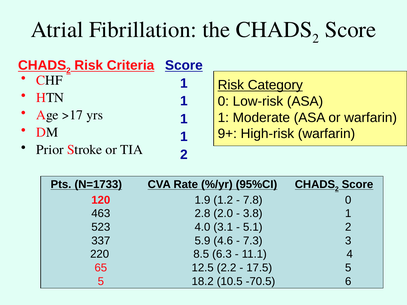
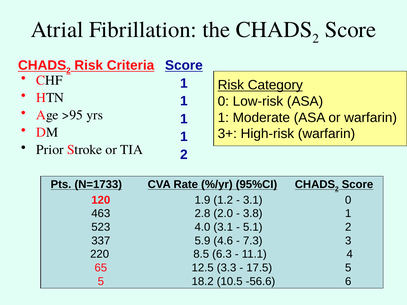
>17: >17 -> >95
9+: 9+ -> 3+
7.8 at (253, 200): 7.8 -> 3.1
2.2: 2.2 -> 3.3
-70.5: -70.5 -> -56.6
